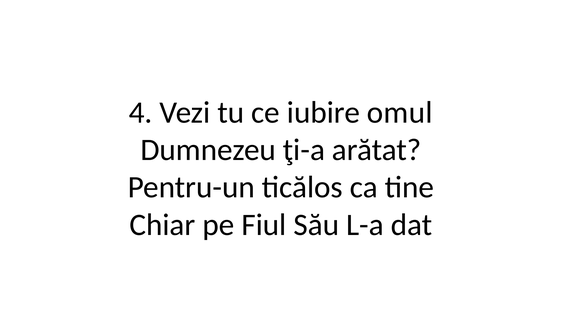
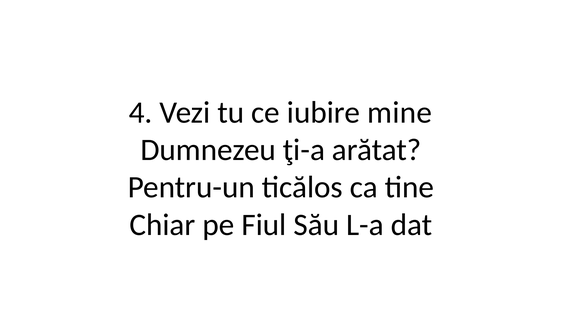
omul: omul -> mine
